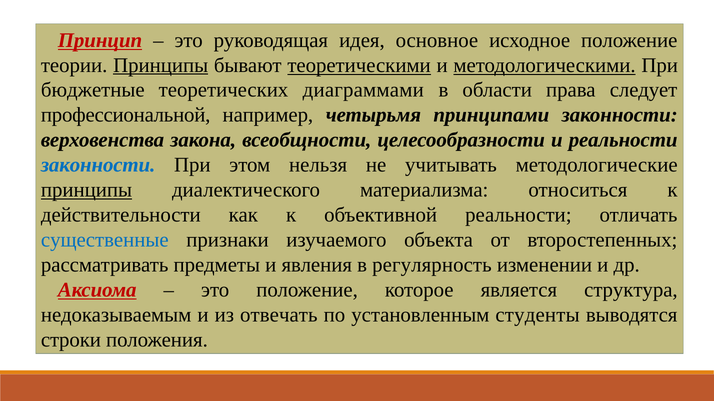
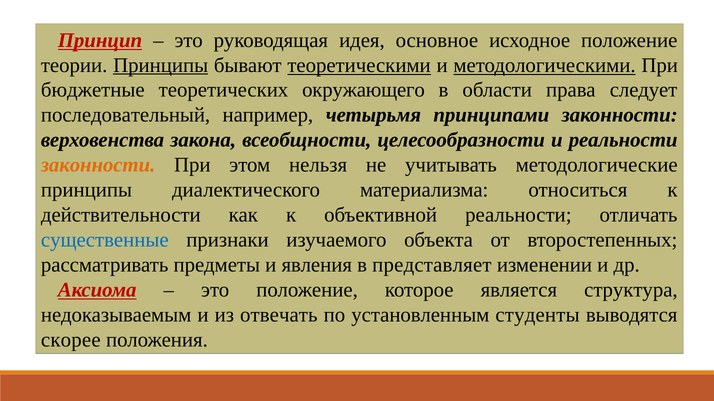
диаграммами: диаграммами -> окружающего
профессиональной: профессиональной -> последовательный
законности at (98, 165) colour: blue -> orange
принципы at (86, 190) underline: present -> none
регулярность: регулярность -> представляет
строки: строки -> скорее
